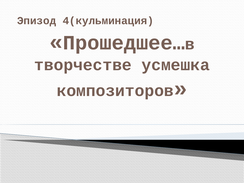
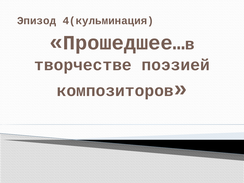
усмешка: усмешка -> поэзией
